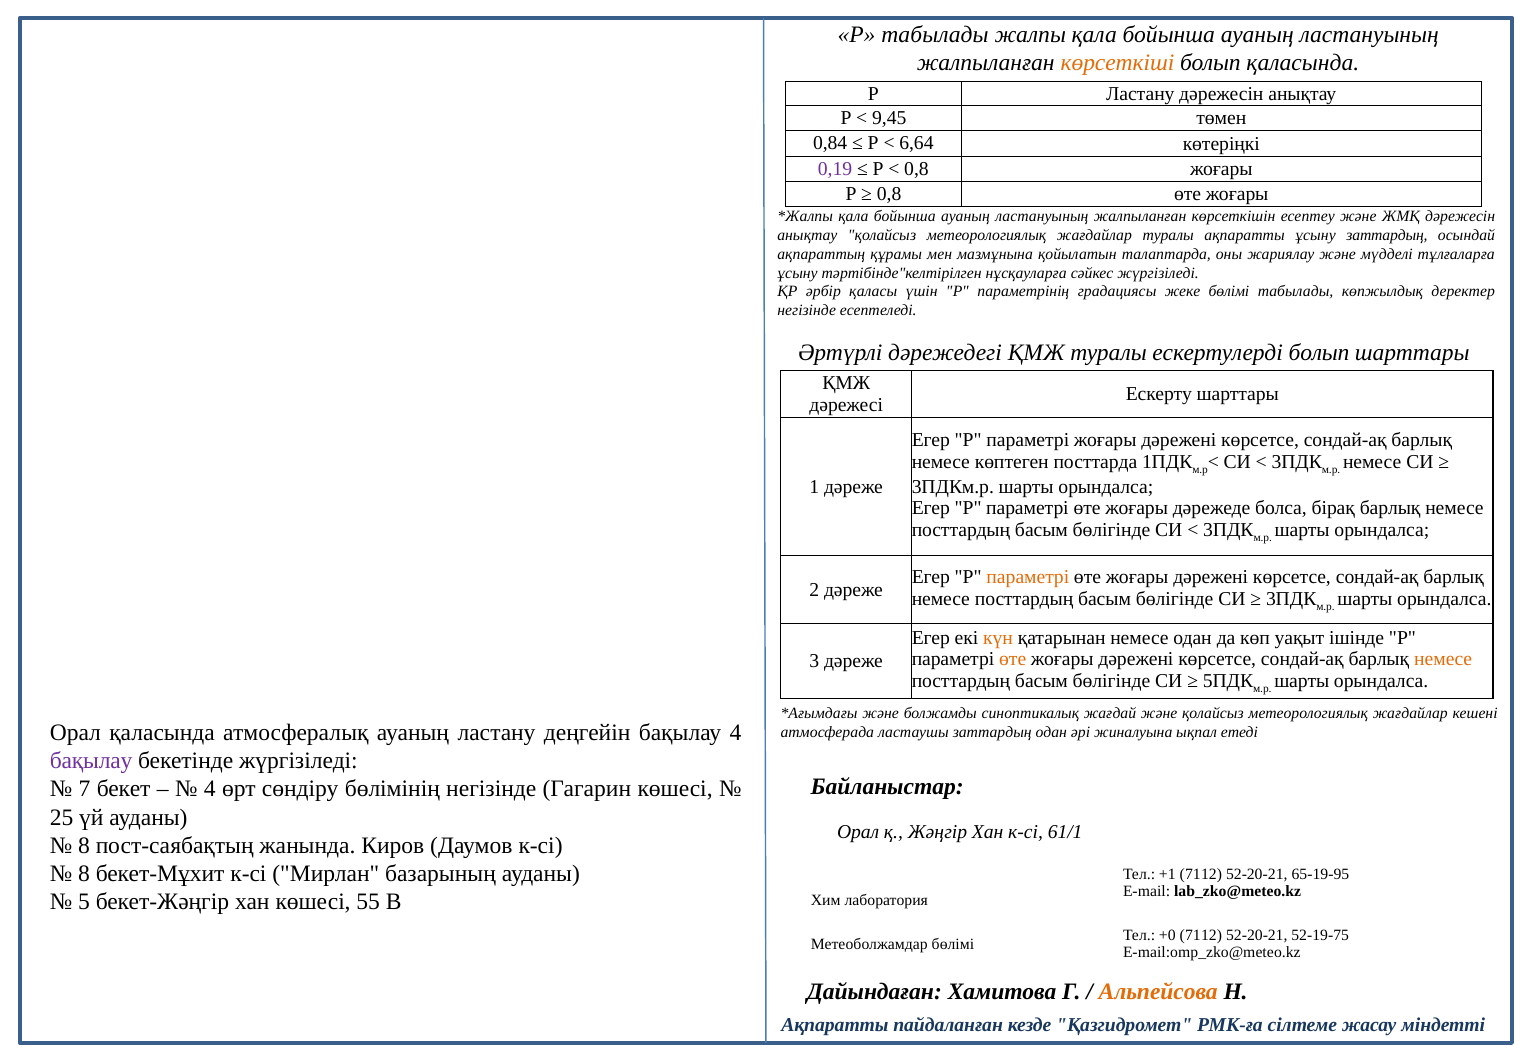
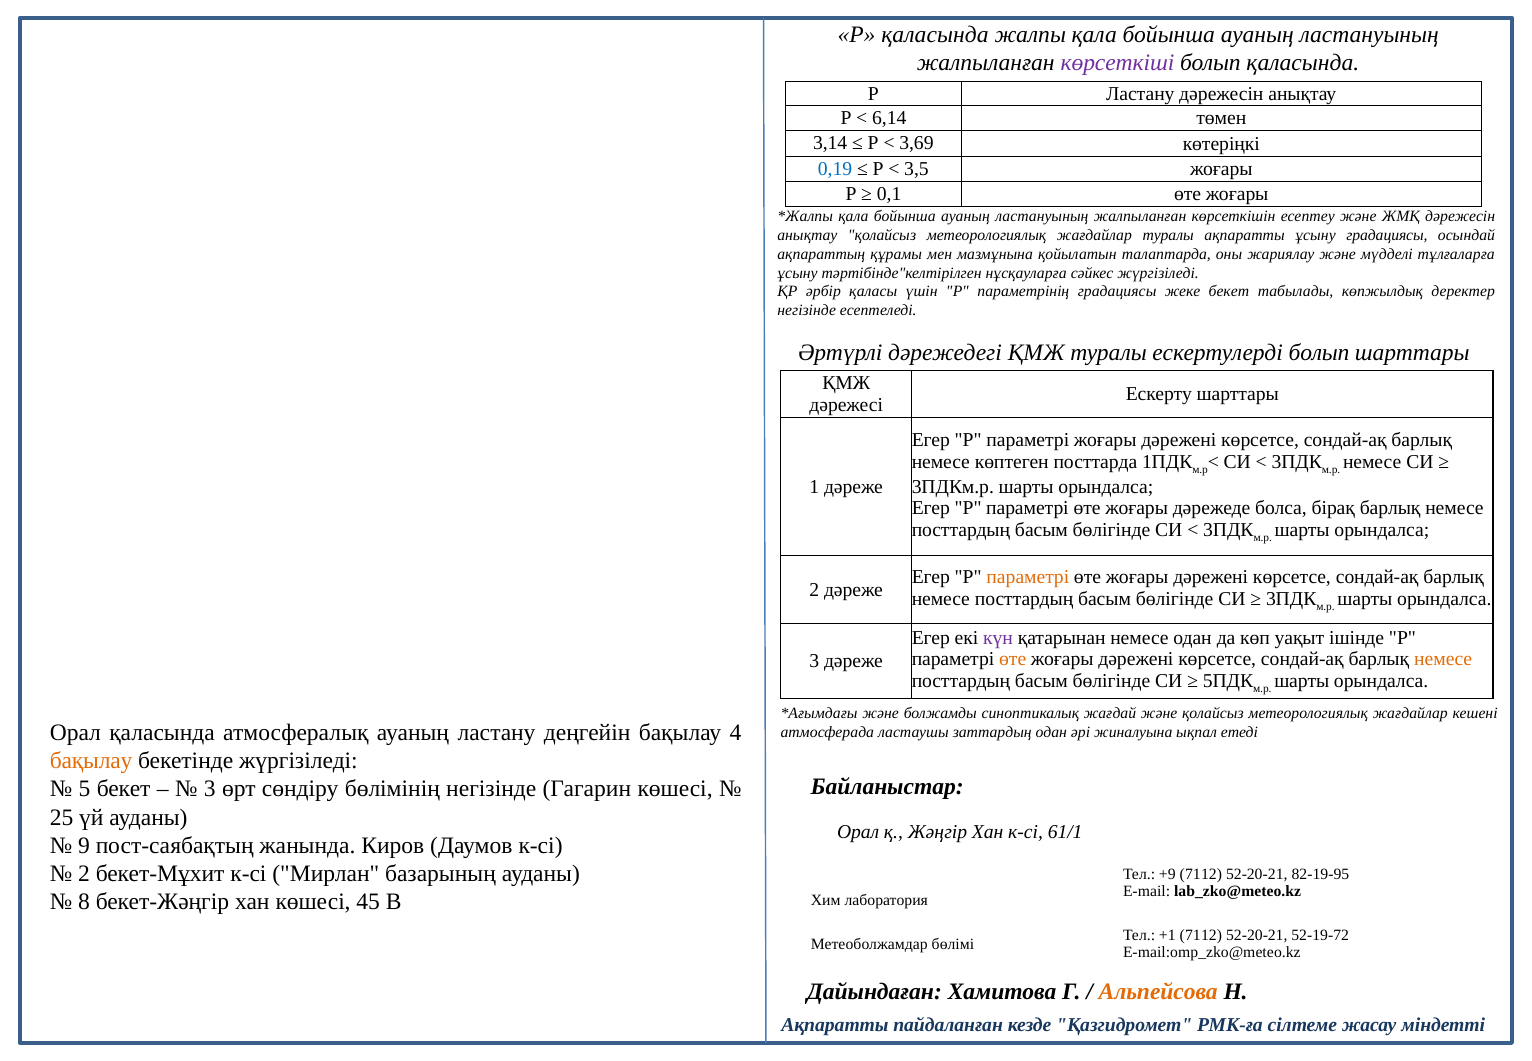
Р табылады: табылады -> қаласында
көрсеткіші colour: orange -> purple
9,45: 9,45 -> 6,14
0,84: 0,84 -> 3,14
6,64: 6,64 -> 3,69
0,19 colour: purple -> blue
0,8 at (916, 169): 0,8 -> 3,5
0,8 at (889, 194): 0,8 -> 0,1
ұсыну заттардың: заттардың -> градациясы
жеке бөлімі: бөлімі -> бекет
күн colour: orange -> purple
бақылау at (91, 760) colour: purple -> orange
7: 7 -> 5
4 at (210, 789): 4 -> 3
8 at (84, 845): 8 -> 9
8 at (84, 874): 8 -> 2
+1: +1 -> +9
65-19-95: 65-19-95 -> 82-19-95
5: 5 -> 8
55: 55 -> 45
+0: +0 -> +1
52-19-75: 52-19-75 -> 52-19-72
